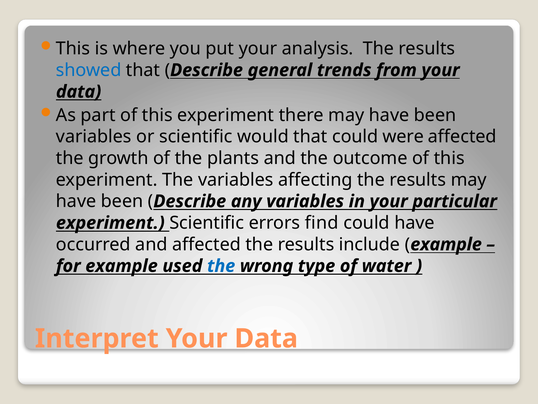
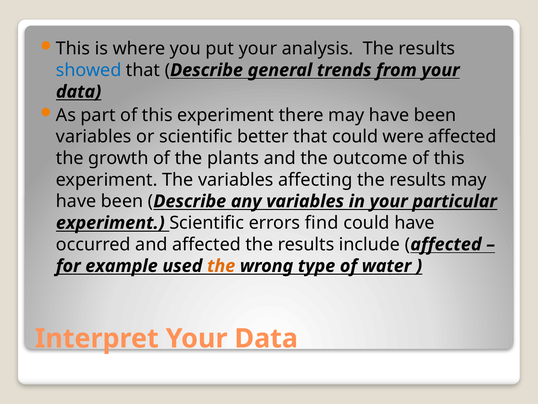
would: would -> better
example at (446, 244): example -> affected
the at (221, 266) colour: blue -> orange
